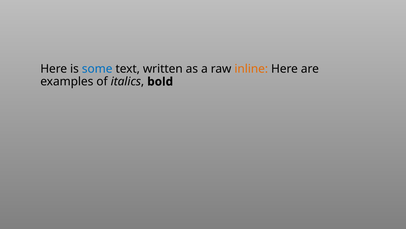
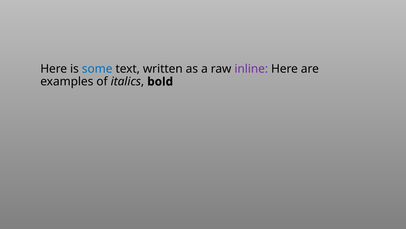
inline colour: orange -> purple
